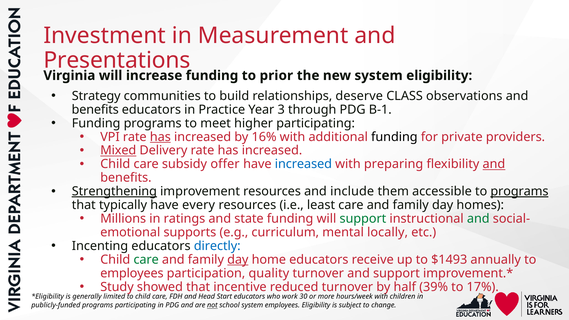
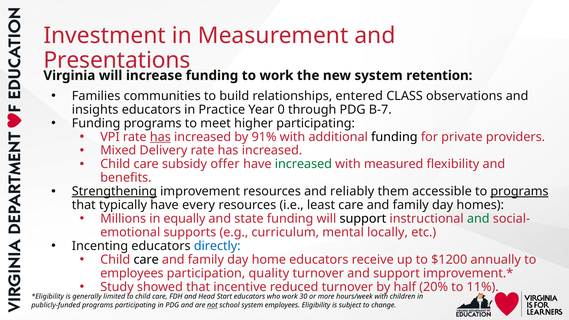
to prior: prior -> work
system eligibility: eligibility -> retention
Strategy: Strategy -> Families
deserve: deserve -> entered
benefits at (95, 110): benefits -> insights
3: 3 -> 0
B-1: B-1 -> B-7
16%: 16% -> 91%
Mixed underline: present -> none
increased at (303, 164) colour: blue -> green
preparing: preparing -> measured
and at (494, 164) underline: present -> none
include: include -> reliably
ratings: ratings -> equally
support at (363, 219) colour: green -> black
care at (146, 260) colour: green -> black
day at (238, 260) underline: present -> none
$1493: $1493 -> $1200
39%: 39% -> 20%
17%: 17% -> 11%
